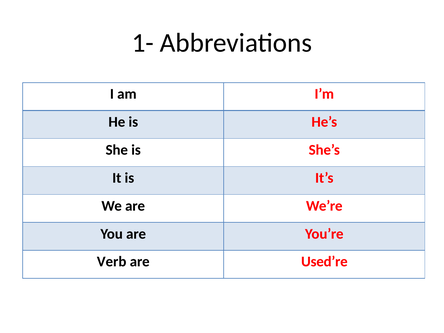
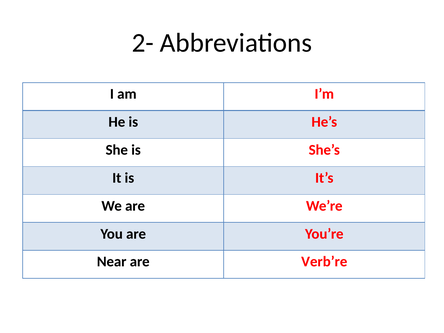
1-: 1- -> 2-
Verb: Verb -> Near
Used’re: Used’re -> Verb’re
